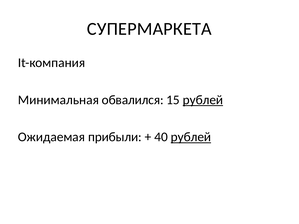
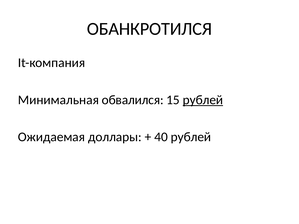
СУПЕРМАРКЕТА: СУПЕРМАРКЕТА -> ОБАНКРОТИЛСЯ
прибыли: прибыли -> доллары
рублей at (191, 137) underline: present -> none
